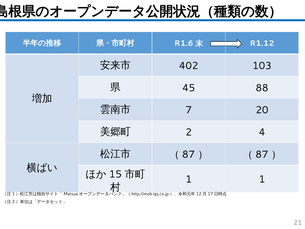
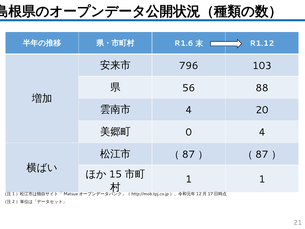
402: 402 -> 796
45: 45 -> 56
7 at (189, 110): 7 -> 4
2: 2 -> 0
